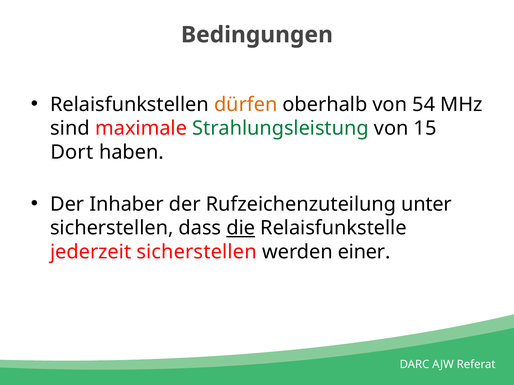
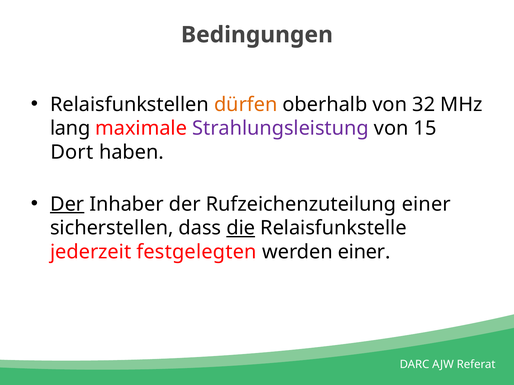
54: 54 -> 32
sind: sind -> lang
Strahlungsleistung colour: green -> purple
Der at (67, 204) underline: none -> present
Rufzeichenzuteilung unter: unter -> einer
jederzeit sicherstellen: sicherstellen -> festgelegten
